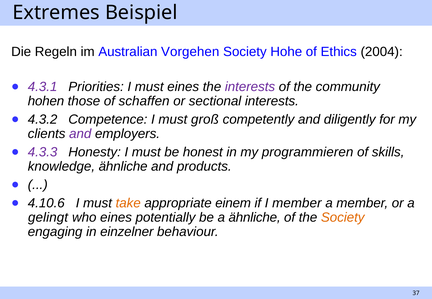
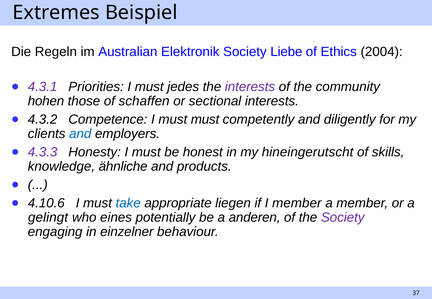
Vorgehen: Vorgehen -> Elektronik
Hohe: Hohe -> Liebe
must eines: eines -> jedes
must groß: groß -> must
and at (80, 134) colour: purple -> blue
programmieren: programmieren -> hineingerutscht
take colour: orange -> blue
einem: einem -> liegen
a ähnliche: ähnliche -> anderen
Society at (343, 218) colour: orange -> purple
